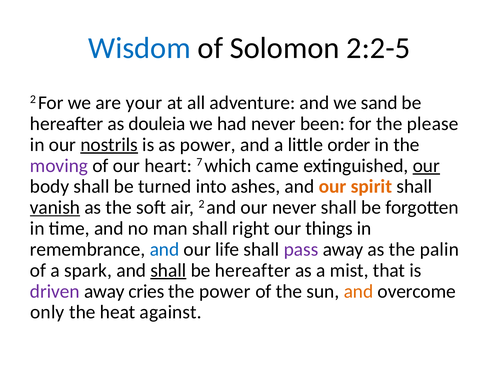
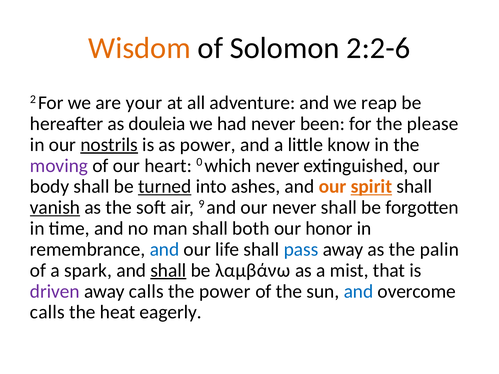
Wisdom colour: blue -> orange
2:2-5: 2:2-5 -> 2:2-6
sand: sand -> reap
order: order -> know
7: 7 -> 0
which came: came -> never
our at (426, 166) underline: present -> none
turned underline: none -> present
spirit underline: none -> present
air 2: 2 -> 9
right: right -> both
things: things -> honor
pass colour: purple -> blue
hereafter at (253, 271): hereafter -> λαμβάνω
away cries: cries -> calls
and at (359, 291) colour: orange -> blue
only at (47, 312): only -> calls
against: against -> eagerly
